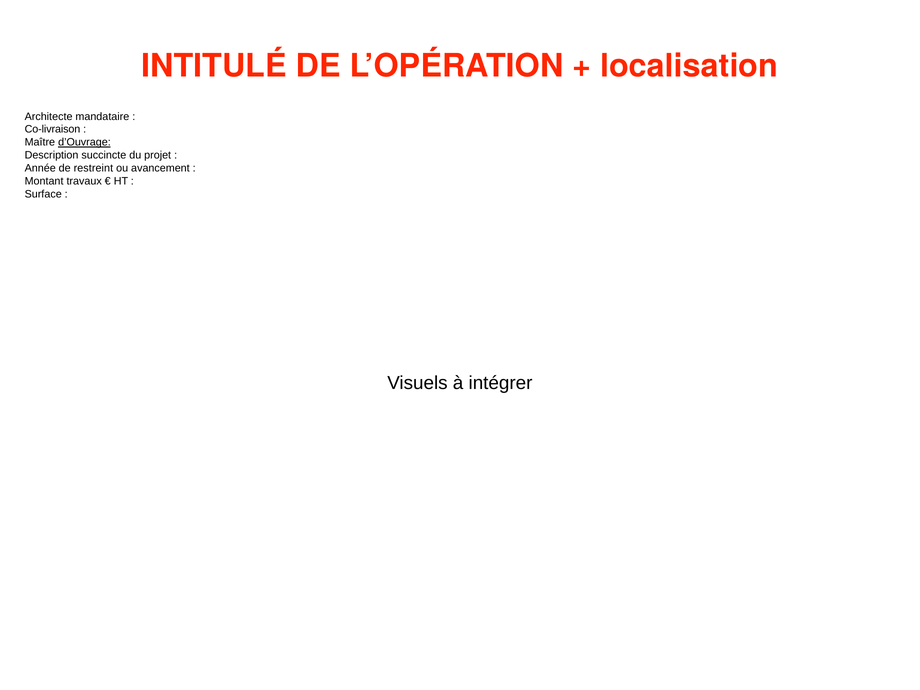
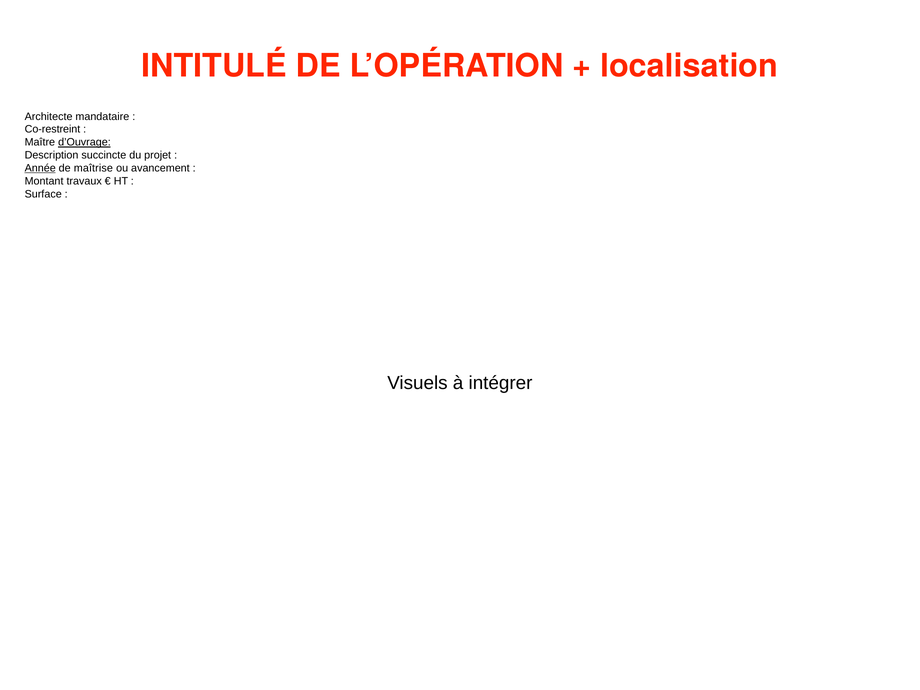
Co-livraison: Co-livraison -> Co-restreint
Année underline: none -> present
restreint: restreint -> maîtrise
